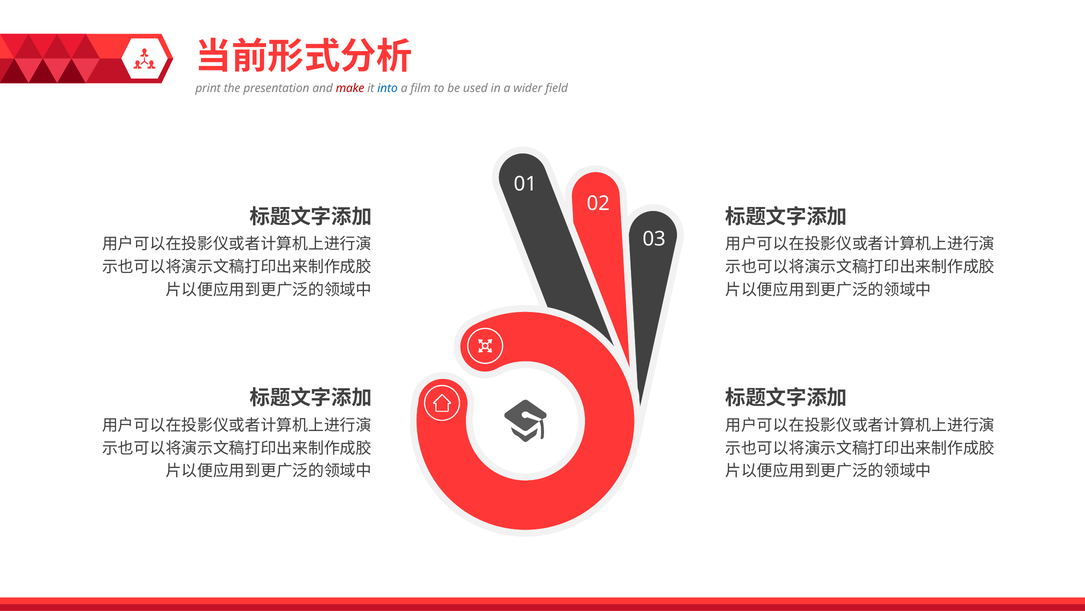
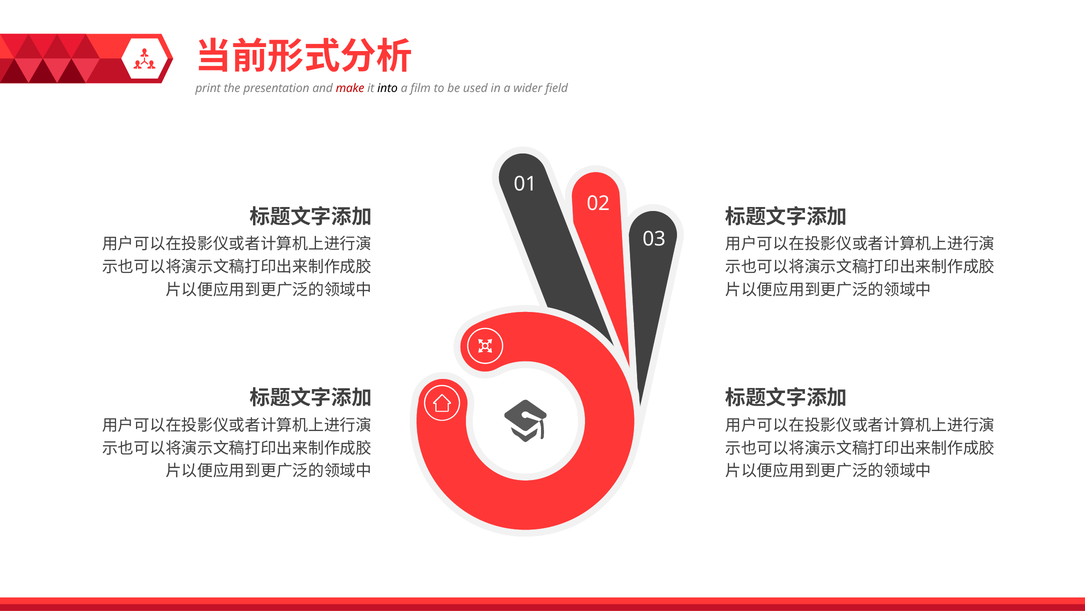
into colour: blue -> black
